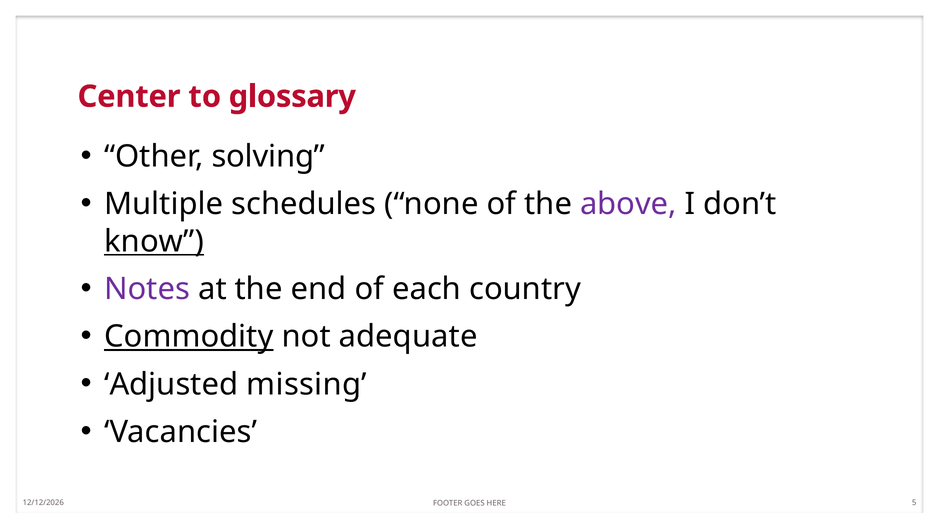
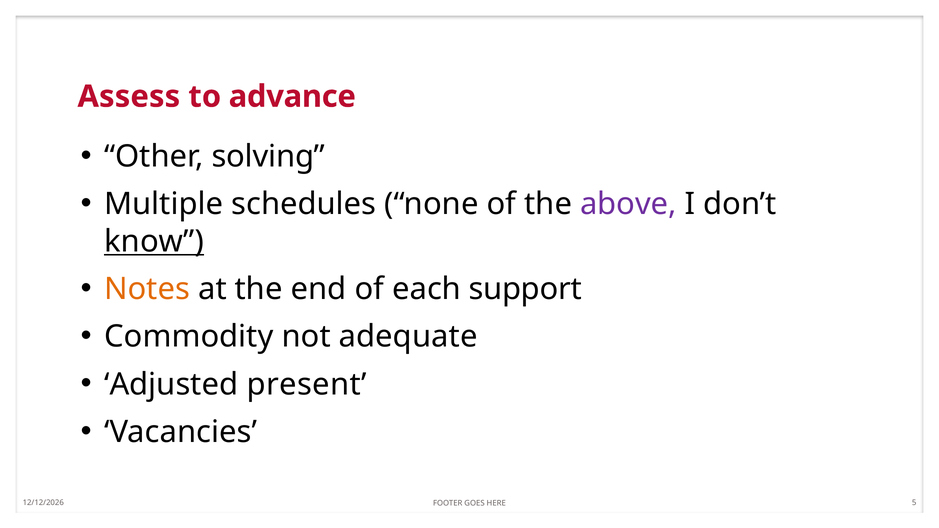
Center: Center -> Assess
glossary: glossary -> advance
Notes colour: purple -> orange
country: country -> support
Commodity underline: present -> none
missing: missing -> present
